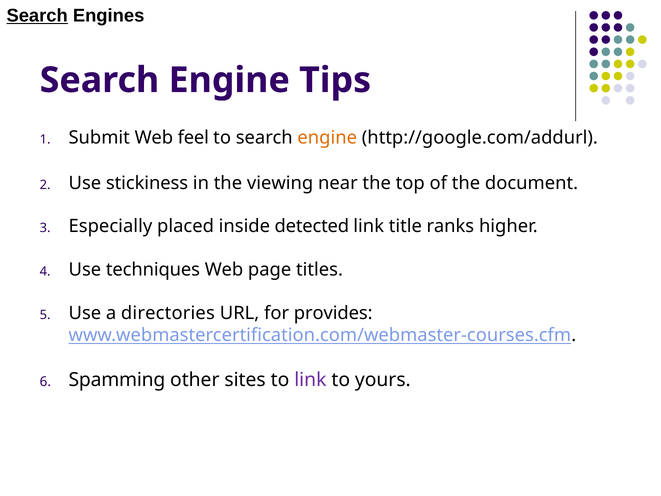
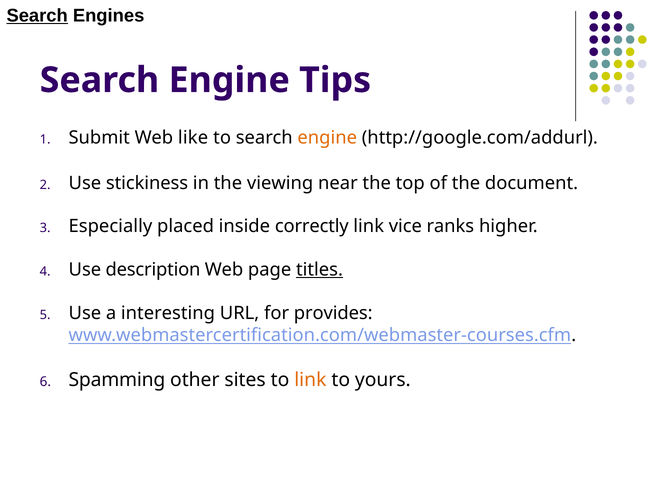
feel: feel -> like
detected: detected -> correctly
title: title -> vice
techniques: techniques -> description
titles underline: none -> present
directories: directories -> interesting
link at (310, 380) colour: purple -> orange
